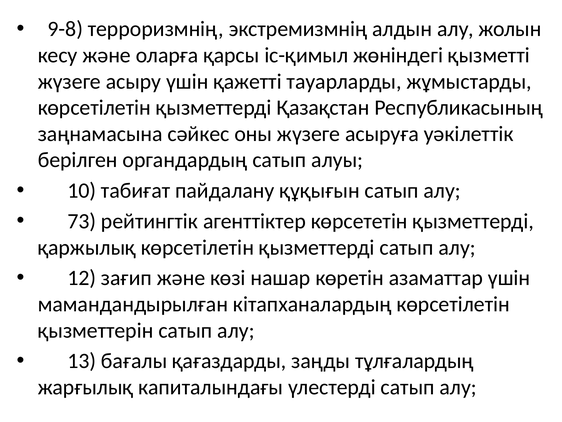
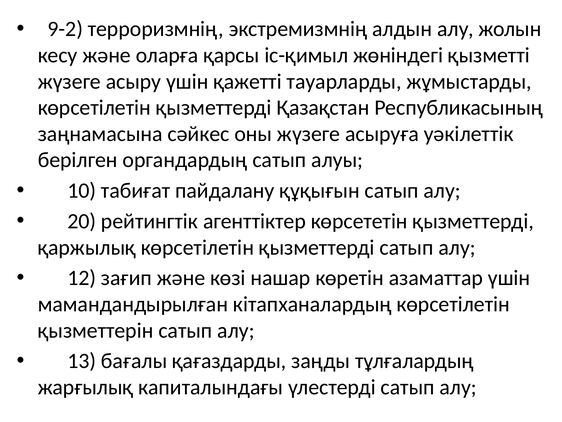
9-8: 9-8 -> 9-2
73: 73 -> 20
